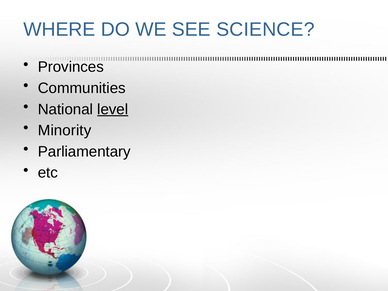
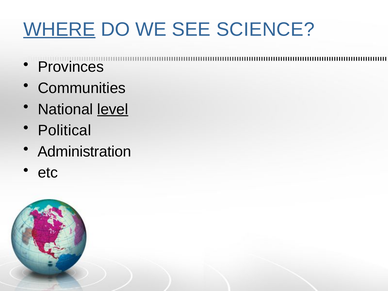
WHERE underline: none -> present
Minority: Minority -> Political
Parliamentary: Parliamentary -> Administration
